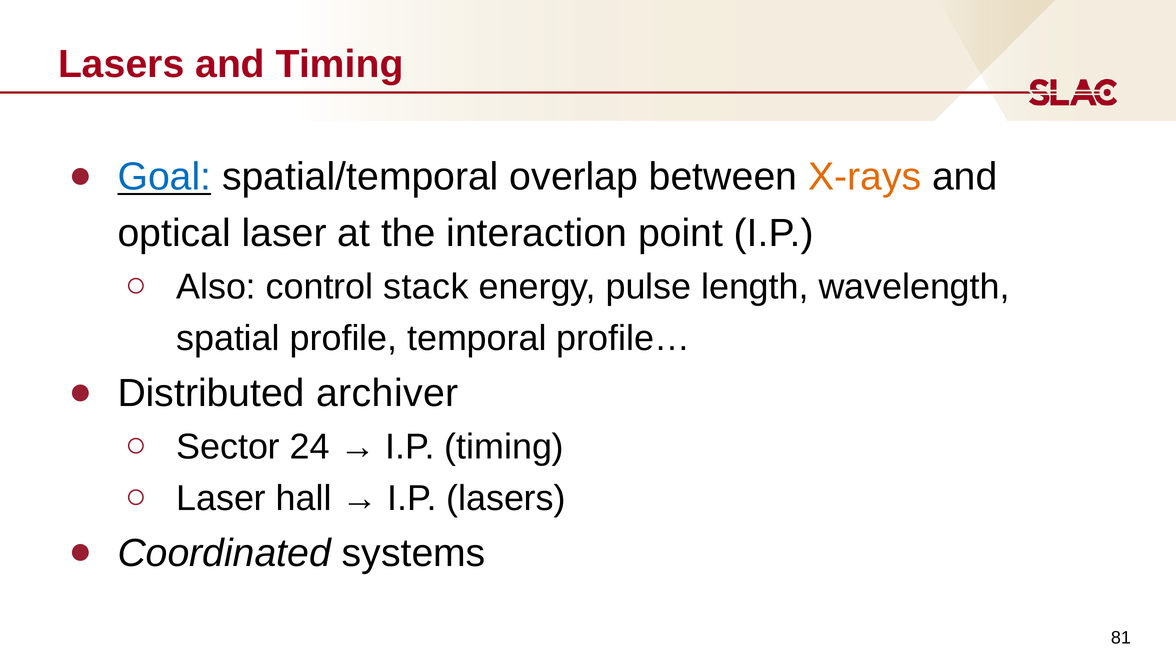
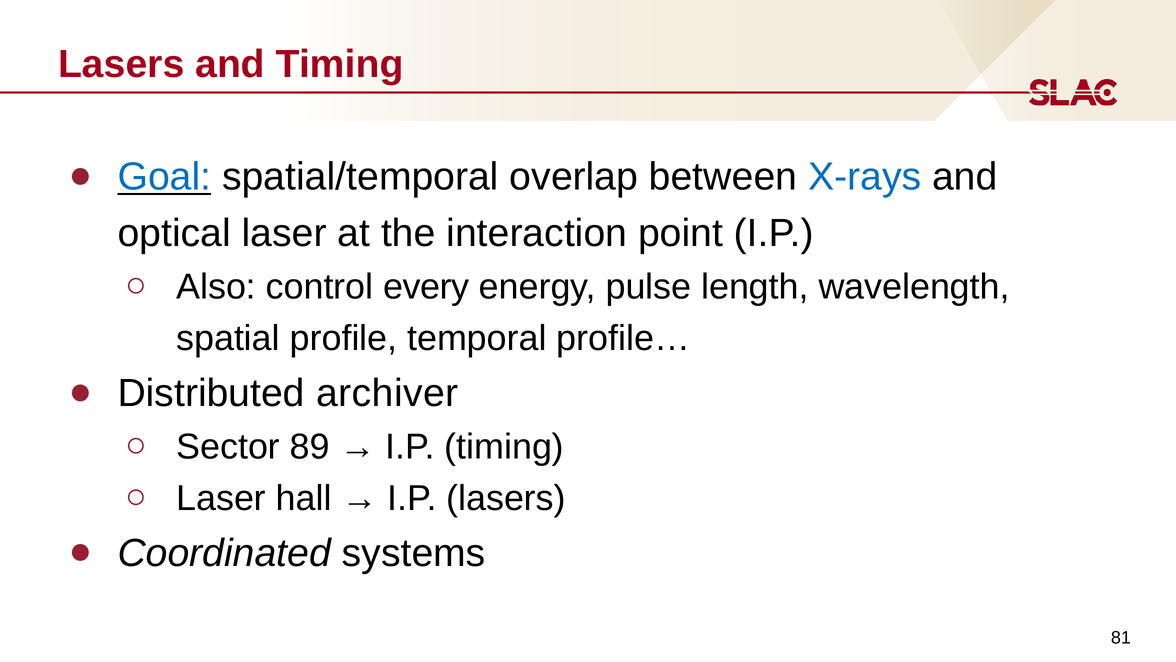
X-rays colour: orange -> blue
stack: stack -> every
24: 24 -> 89
